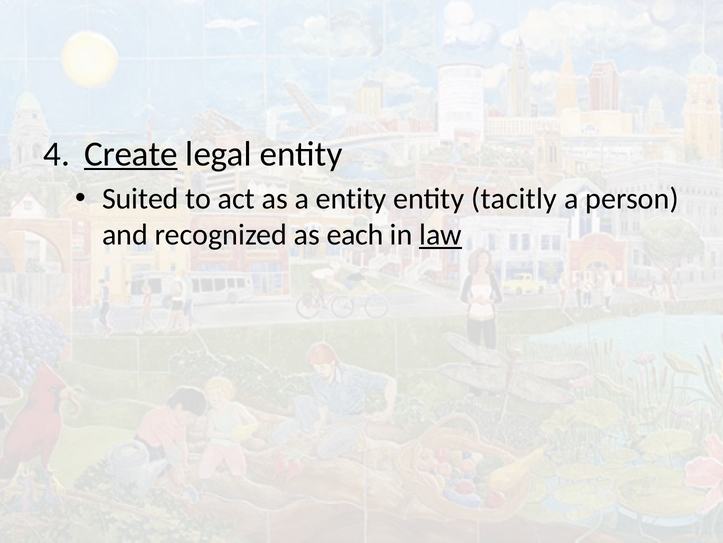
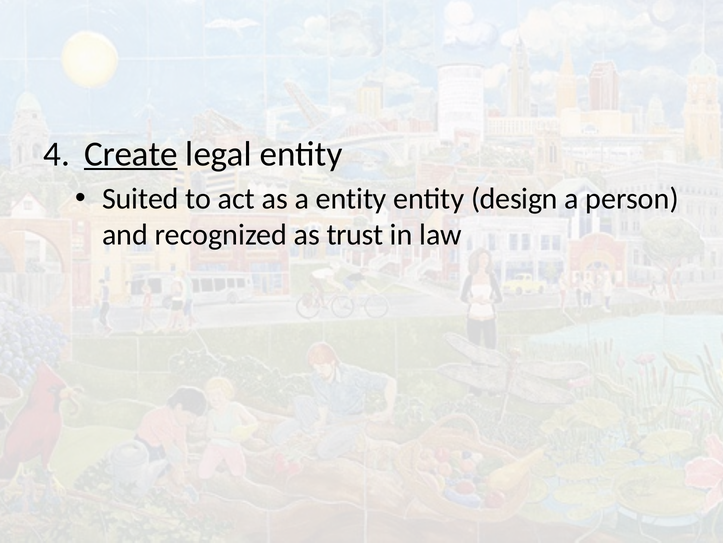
tacitly: tacitly -> design
each: each -> trust
law underline: present -> none
